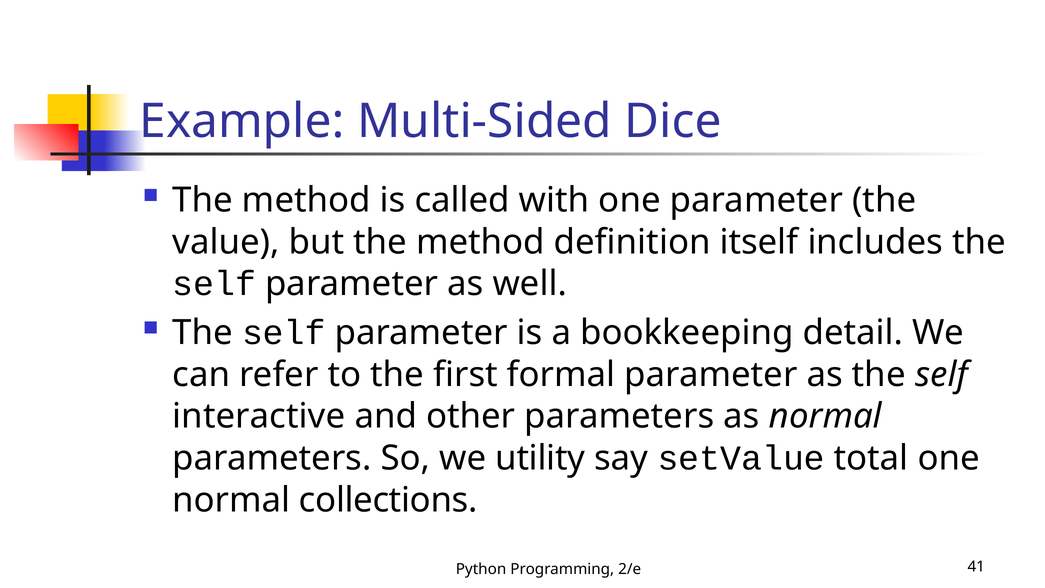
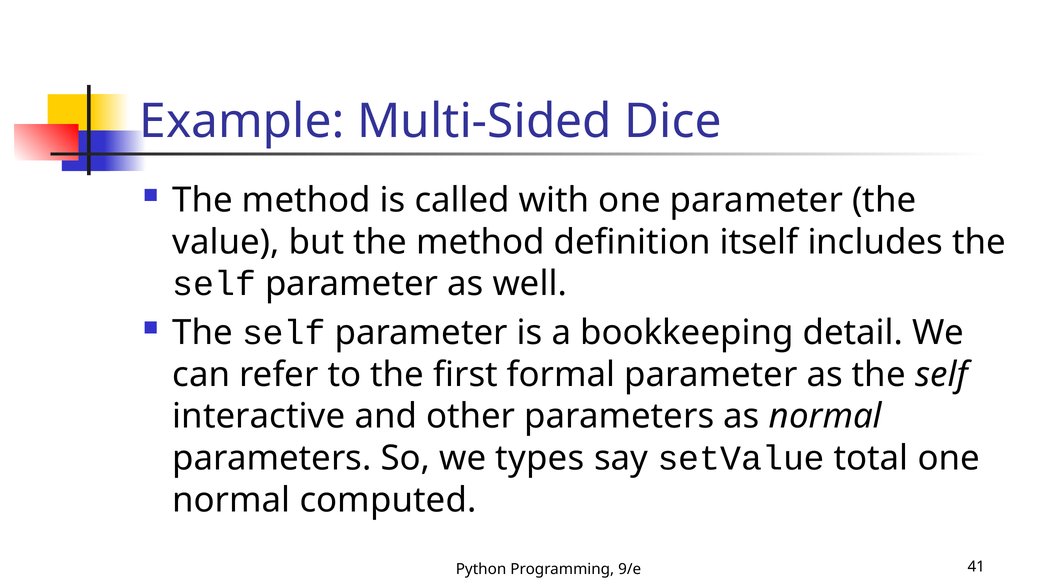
utility: utility -> types
collections: collections -> computed
2/e: 2/e -> 9/e
